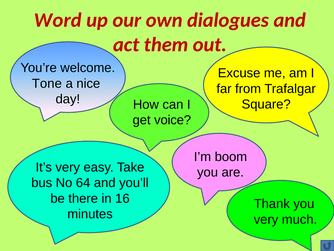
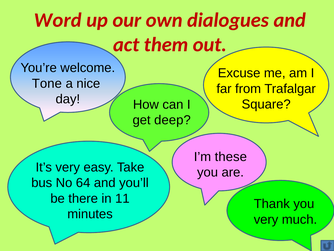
voice: voice -> deep
boom: boom -> these
16: 16 -> 11
